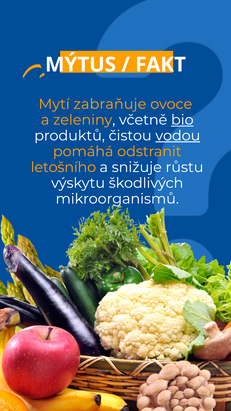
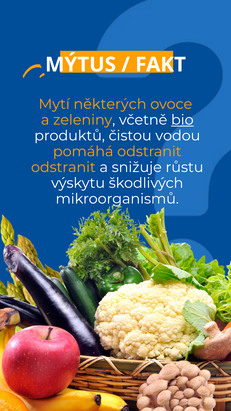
zabraňuje: zabraňuje -> některých
vodou underline: present -> none
letošního at (63, 167): letošního -> odstranit
